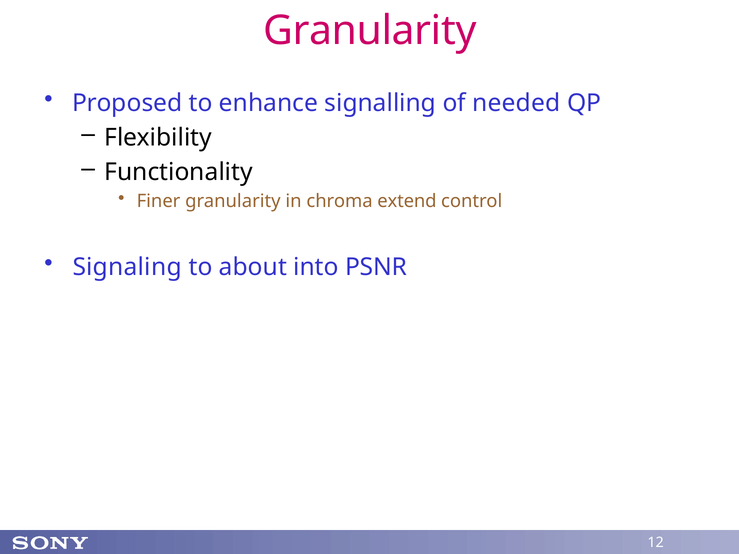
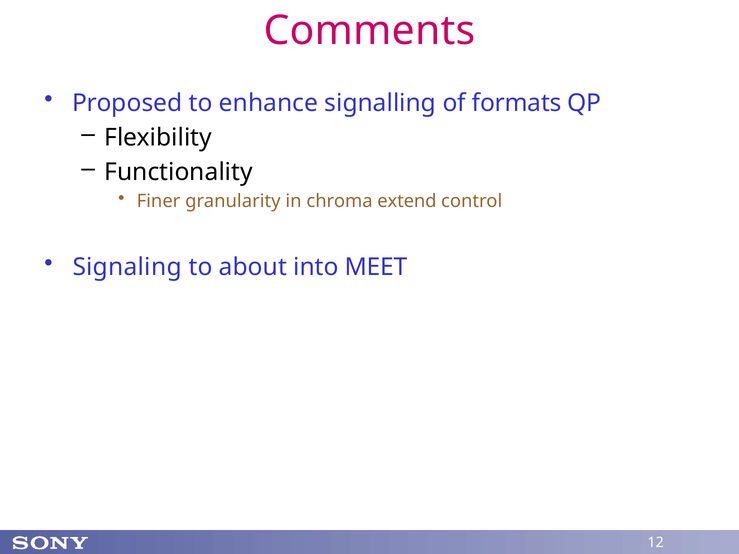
Granularity at (370, 31): Granularity -> Comments
needed: needed -> formats
PSNR: PSNR -> MEET
